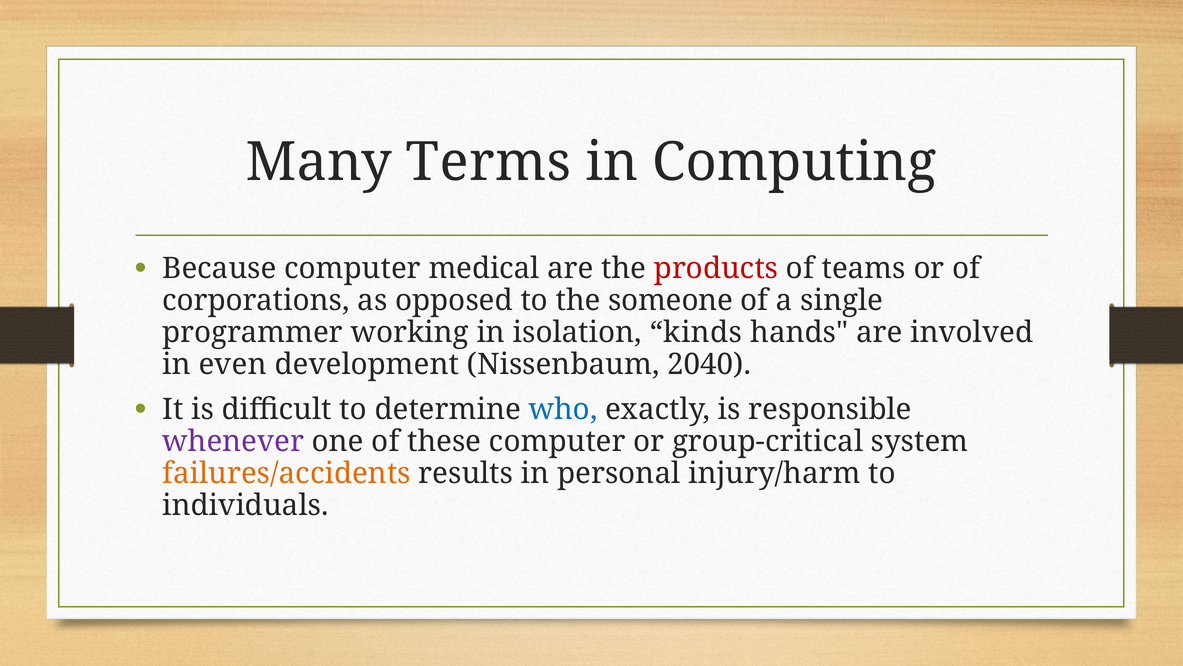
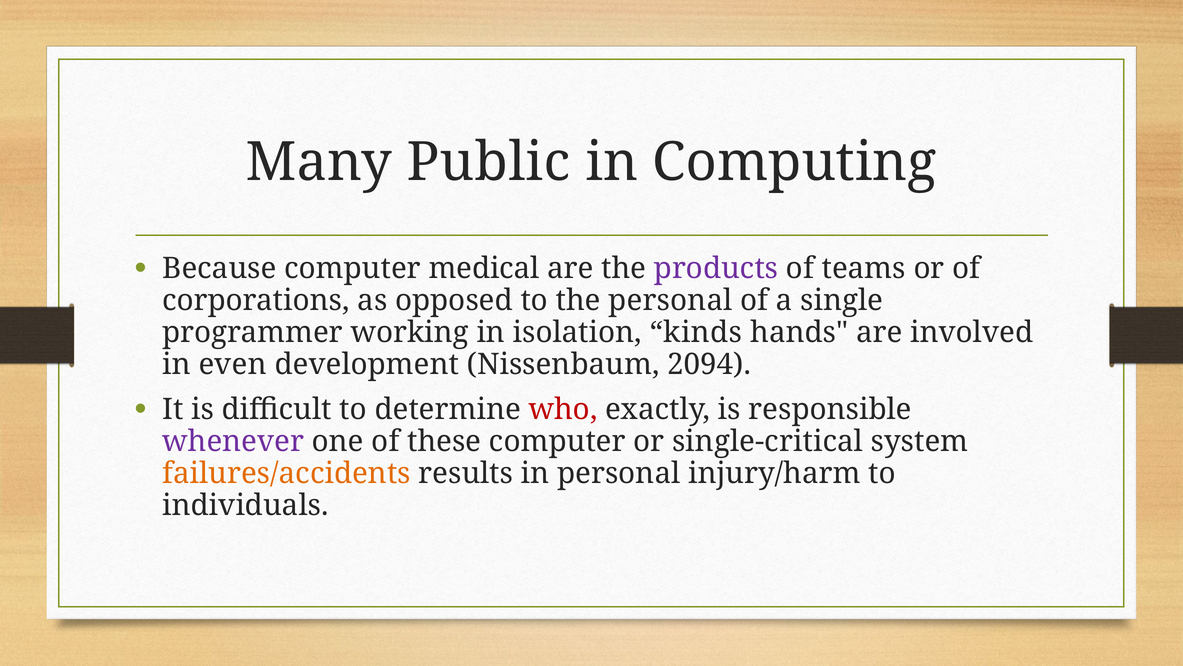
Terms: Terms -> Public
products colour: red -> purple
the someone: someone -> personal
2040: 2040 -> 2094
who colour: blue -> red
group-critical: group-critical -> single-critical
